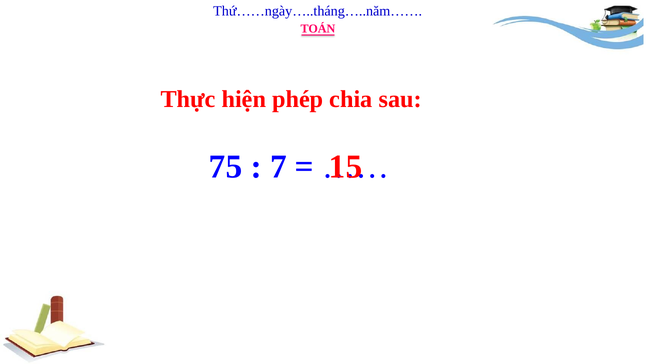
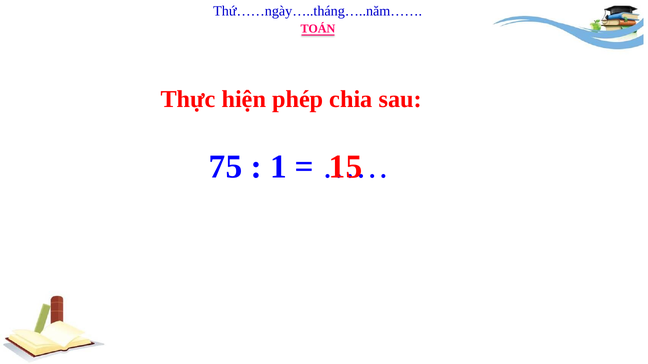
7: 7 -> 1
